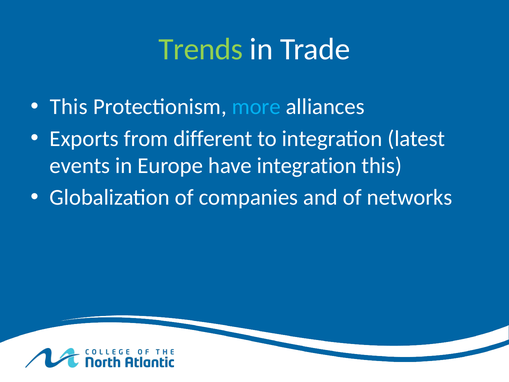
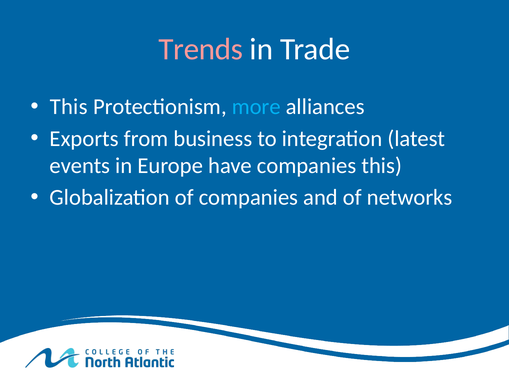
Trends colour: light green -> pink
different: different -> business
have integration: integration -> companies
